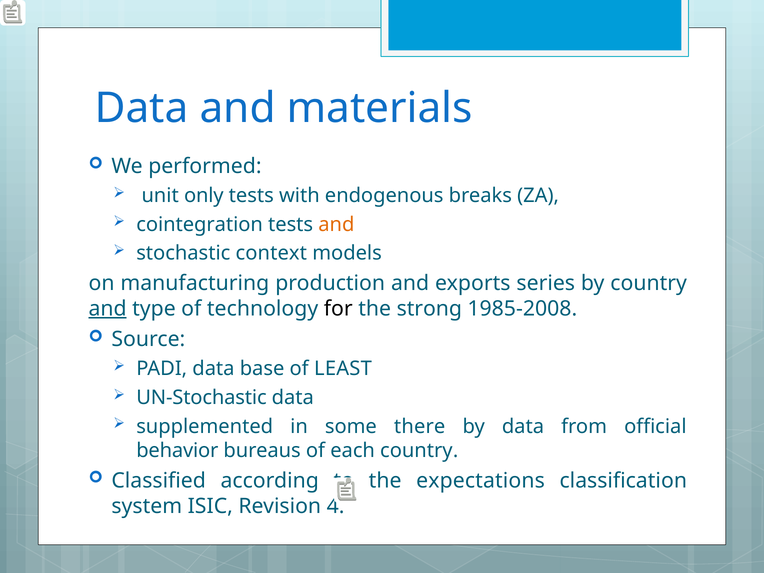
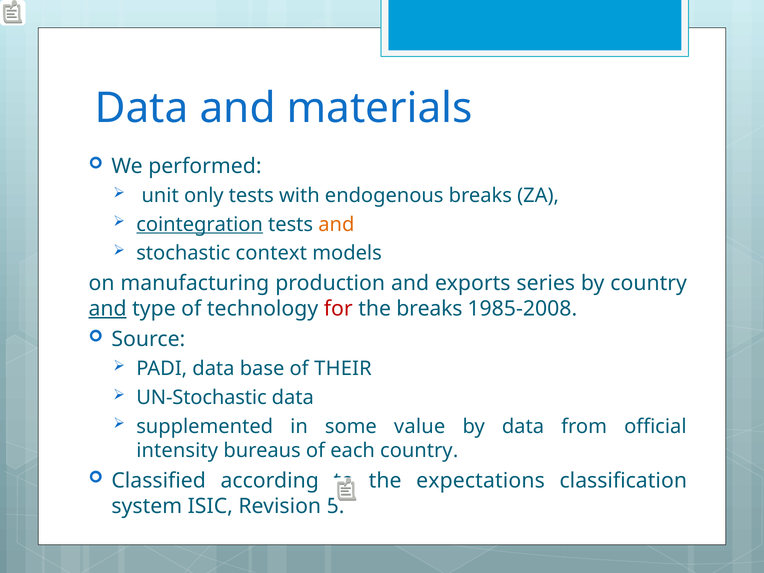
cointegration underline: none -> present
for colour: black -> red
the strong: strong -> breaks
LEAST: LEAST -> THEIR
there: there -> value
behavior: behavior -> intensity
4: 4 -> 5
